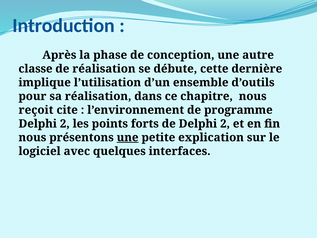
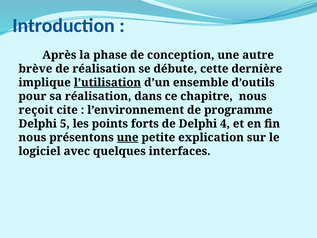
classe: classe -> brève
l’utilisation underline: none -> present
2 at (65, 124): 2 -> 5
de Delphi 2: 2 -> 4
